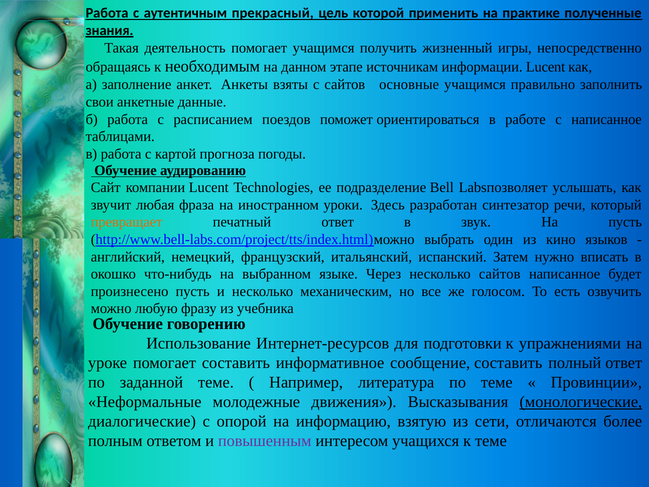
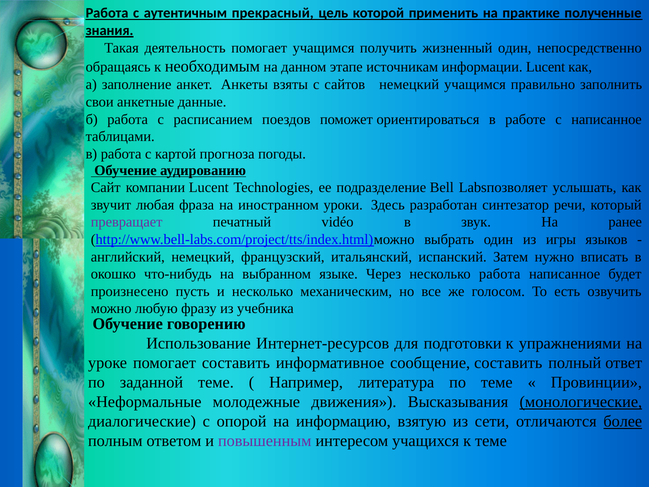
жизненный игры: игры -> один
сайтов основные: основные -> немецкий
превращает colour: orange -> purple
печатный ответ: ответ -> vidéo
На пусть: пусть -> ранее
кино: кино -> игры
несколько сайтов: сайтов -> работа
более underline: none -> present
